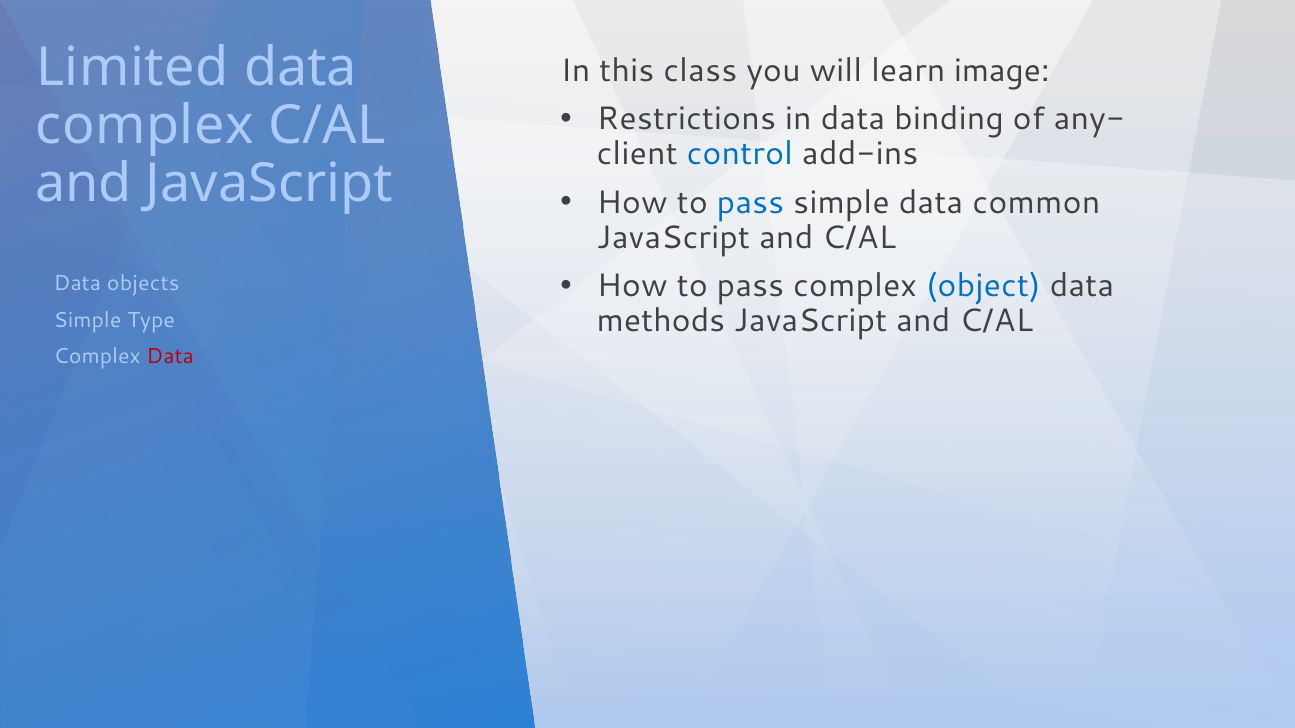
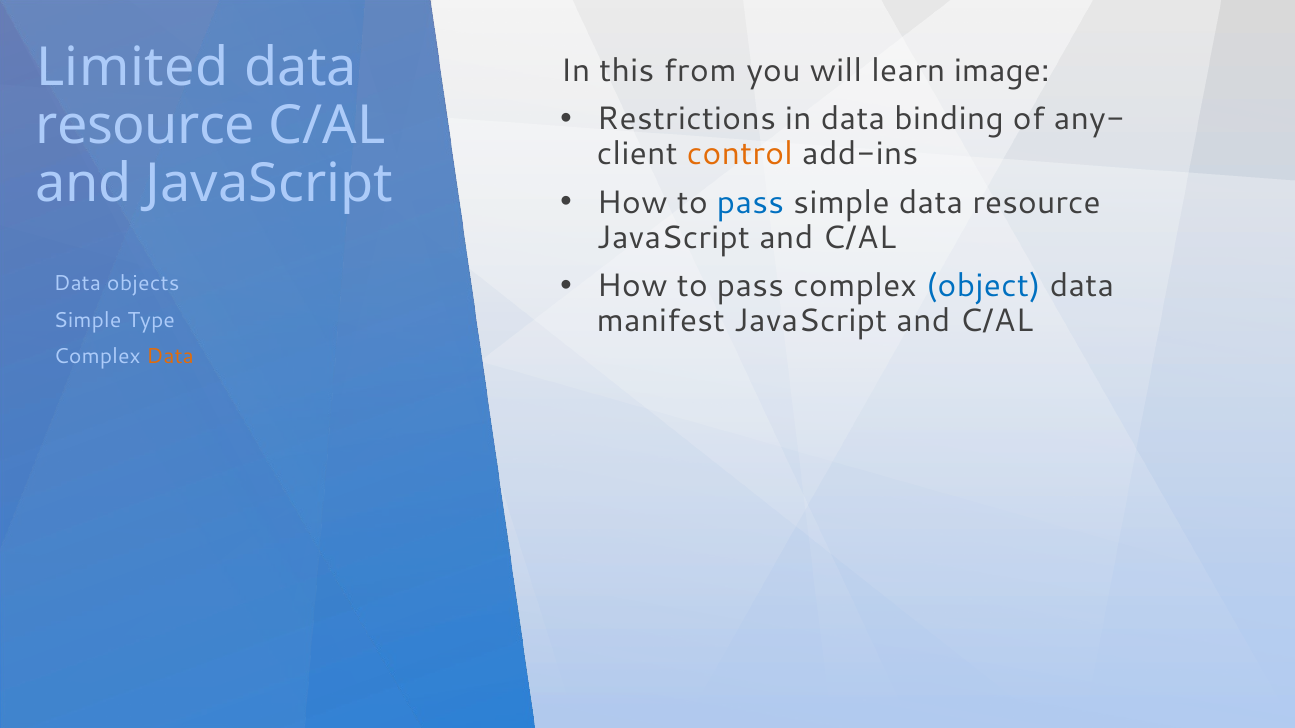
class: class -> from
complex at (145, 126): complex -> resource
control colour: blue -> orange
simple data common: common -> resource
methods: methods -> manifest
Data at (170, 357) colour: red -> orange
